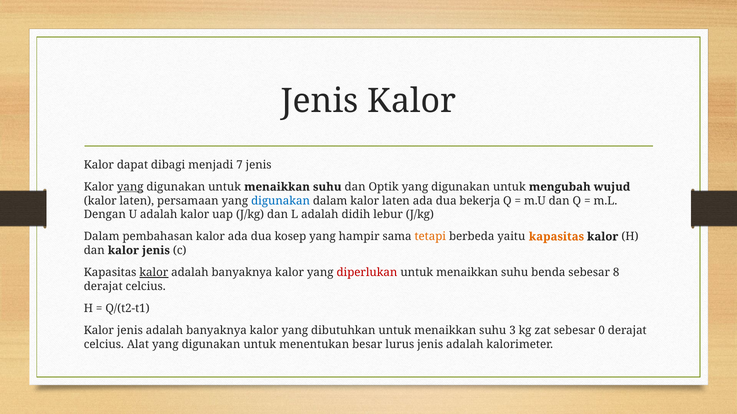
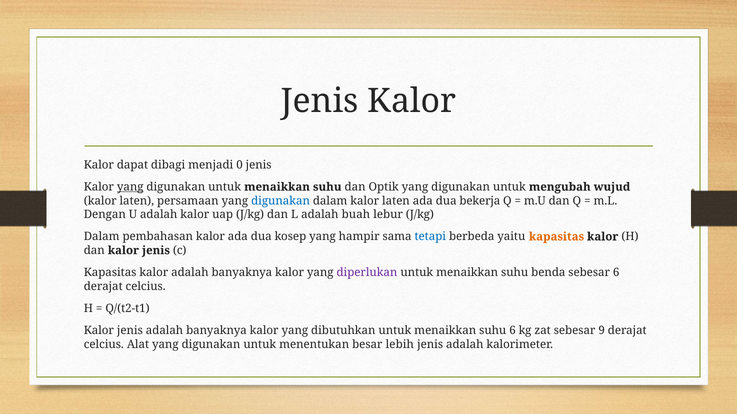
7: 7 -> 0
didih: didih -> buah
tetapi colour: orange -> blue
kalor at (154, 273) underline: present -> none
diperlukan colour: red -> purple
sebesar 8: 8 -> 6
suhu 3: 3 -> 6
0: 0 -> 9
lurus: lurus -> lebih
